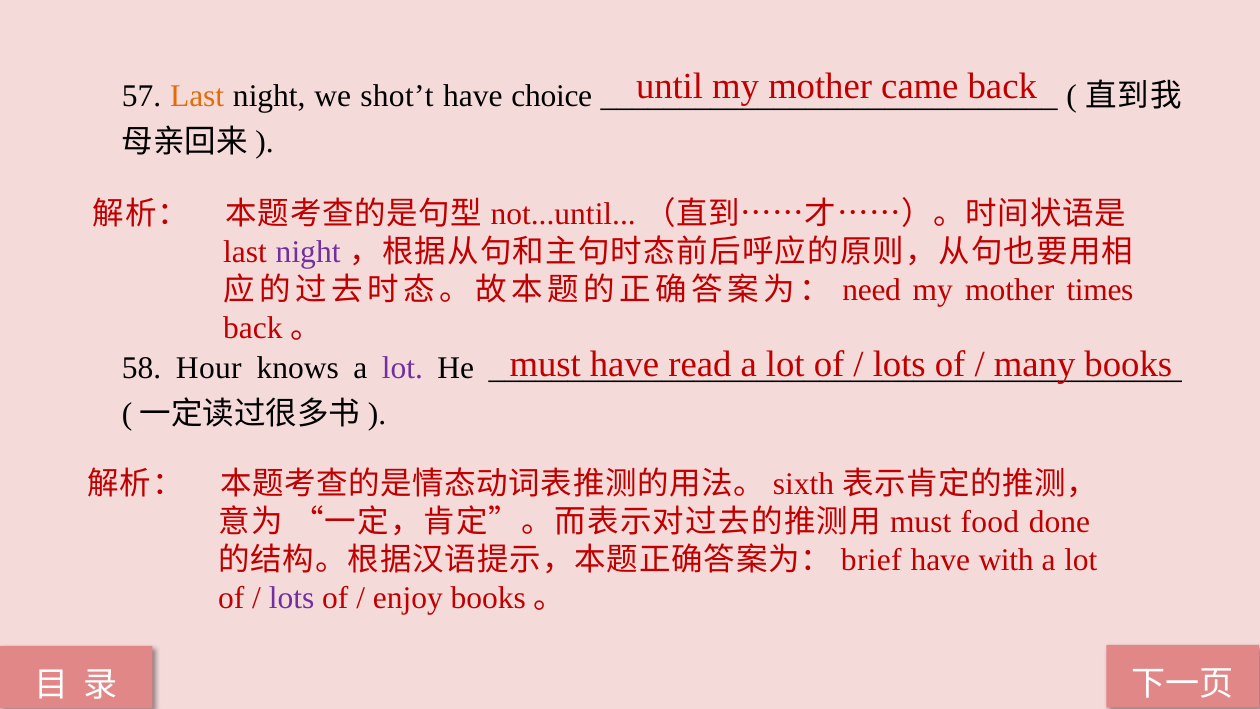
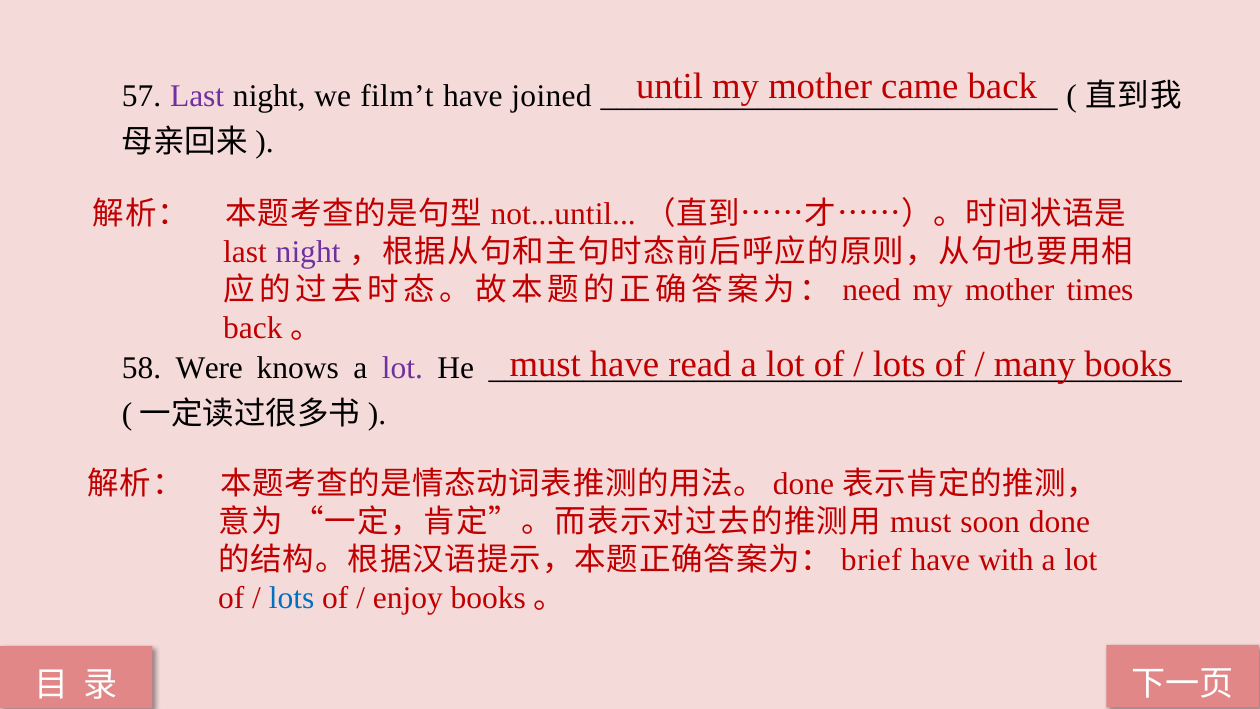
Last at (197, 96) colour: orange -> purple
shot’t: shot’t -> film’t
choice: choice -> joined
Hour: Hour -> Were
sixth at (804, 484): sixth -> done
food: food -> soon
lots at (292, 598) colour: purple -> blue
